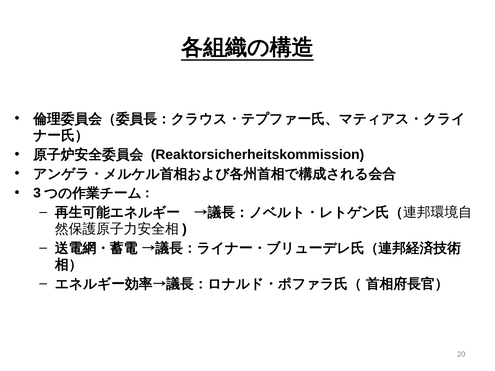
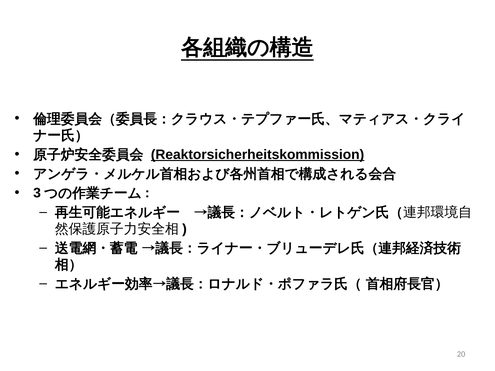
Reaktorsicherheitskommission underline: none -> present
